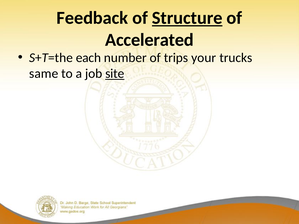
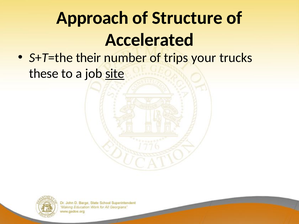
Feedback: Feedback -> Approach
Structure underline: present -> none
each: each -> their
same: same -> these
